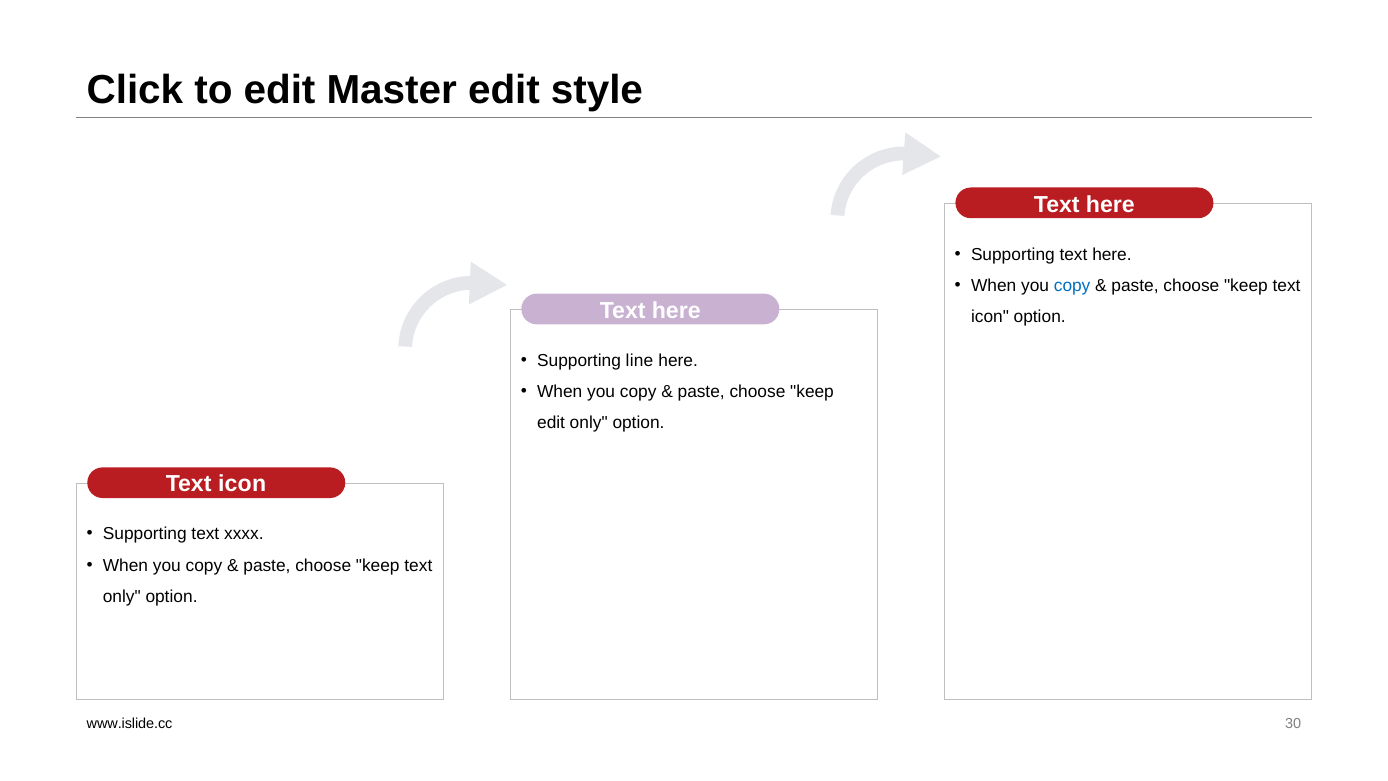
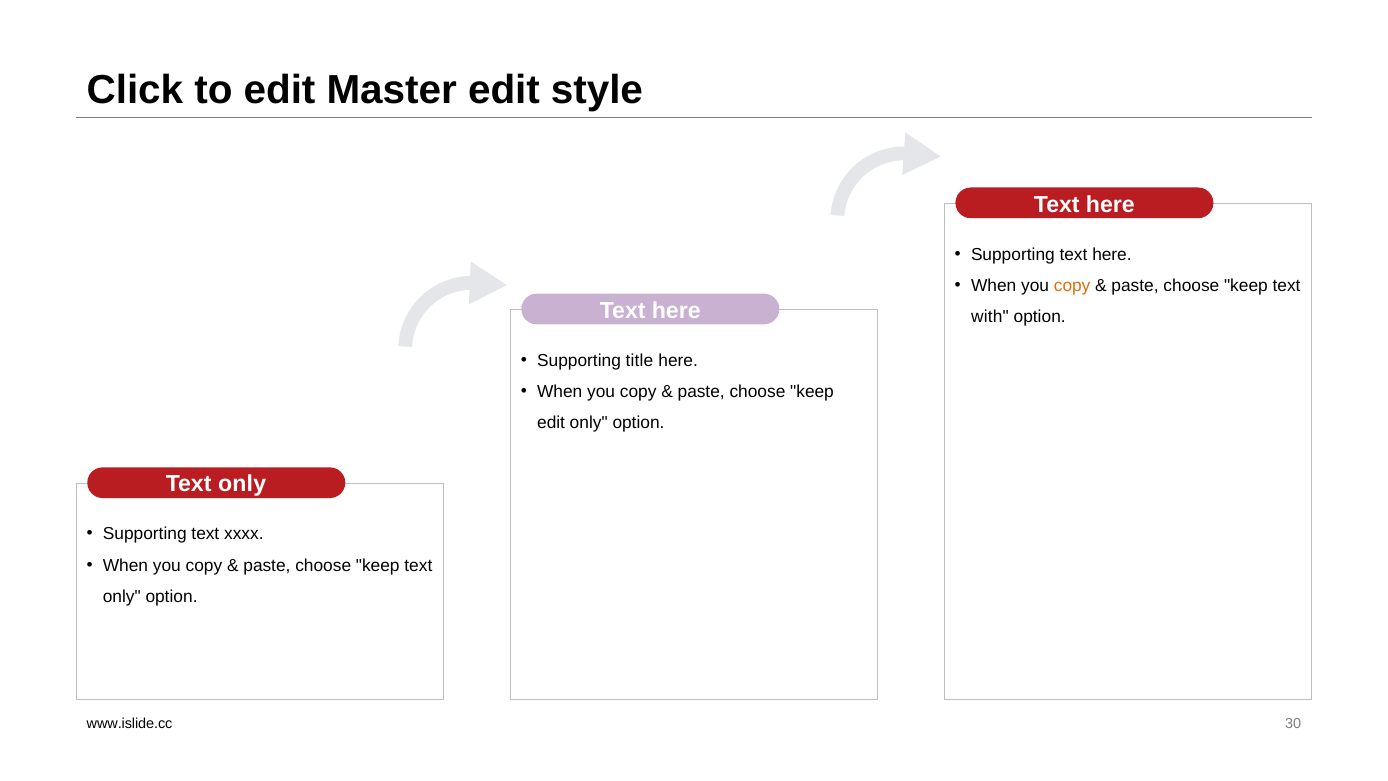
copy at (1072, 286) colour: blue -> orange
icon at (990, 317): icon -> with
line: line -> title
icon at (242, 484): icon -> only
